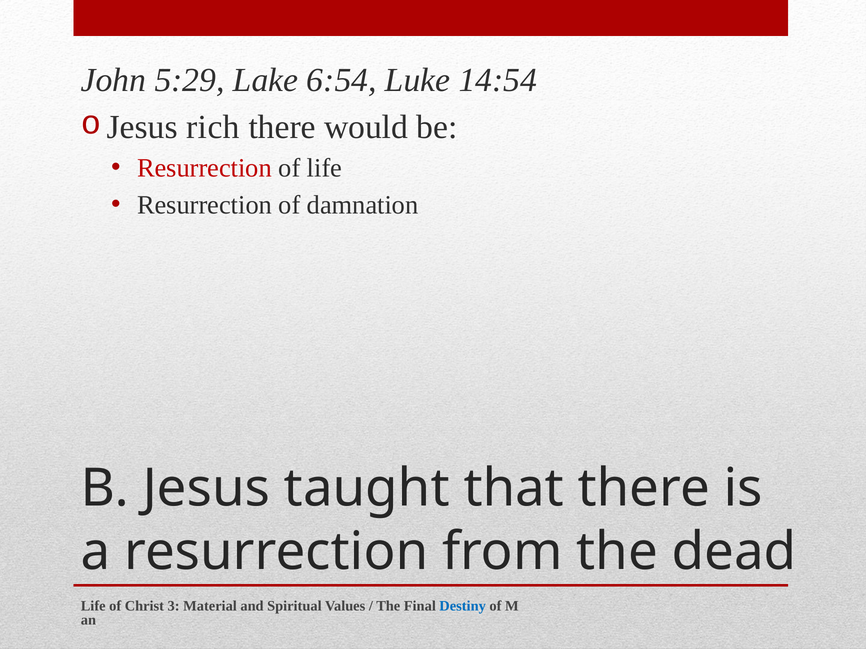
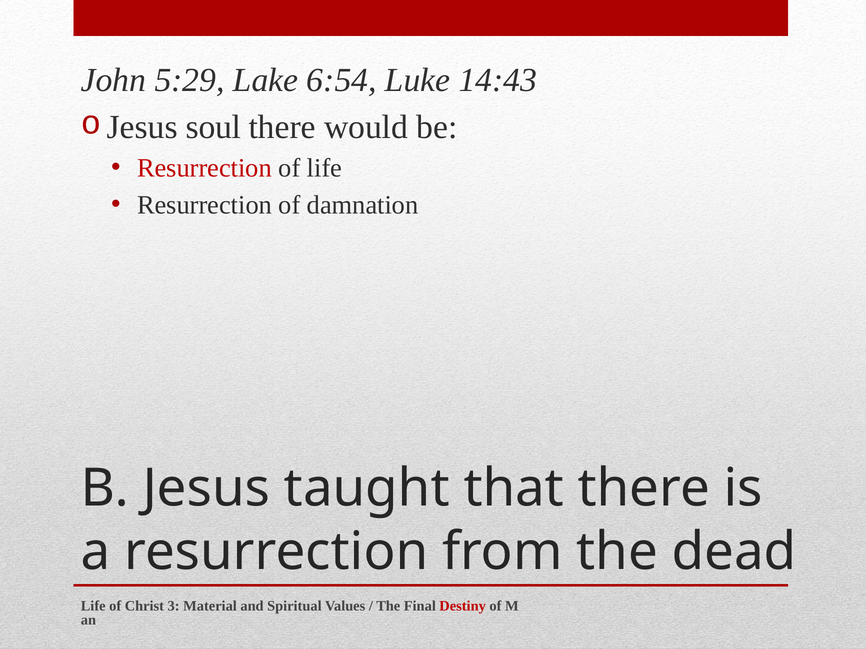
14:54: 14:54 -> 14:43
rich: rich -> soul
Destiny colour: blue -> red
